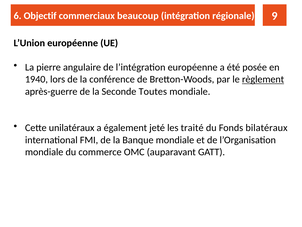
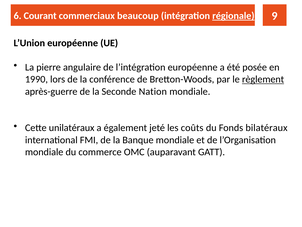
Objectif: Objectif -> Courant
régionale underline: none -> present
1940: 1940 -> 1990
Toutes: Toutes -> Nation
traité: traité -> coûts
